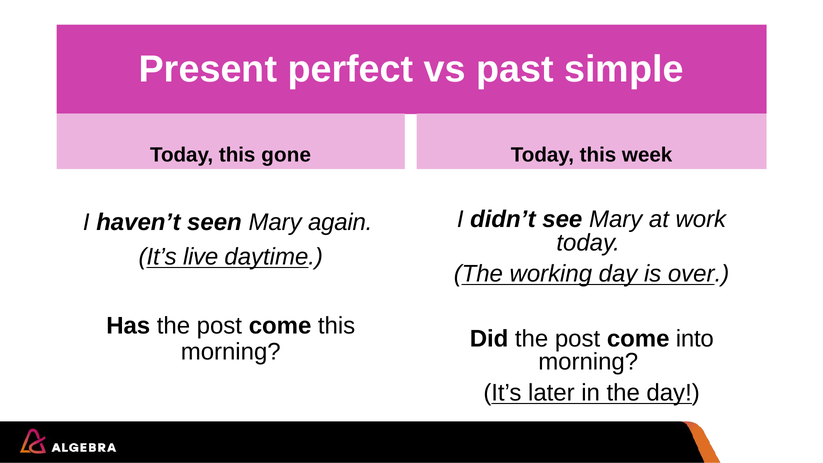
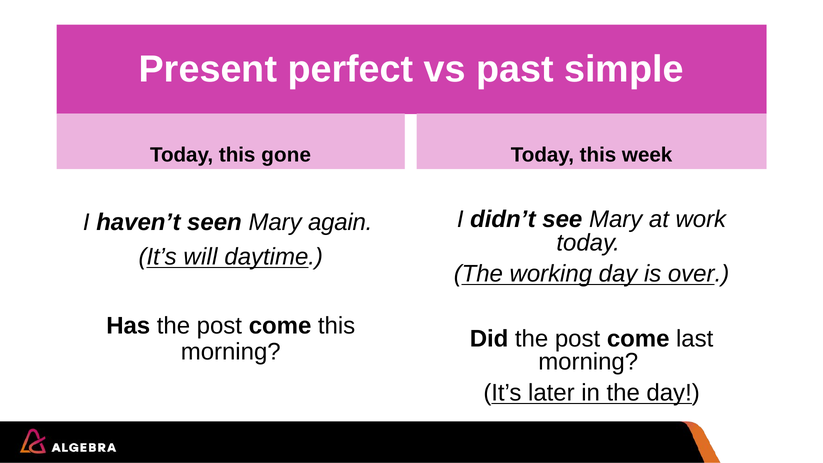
live: live -> will
into: into -> last
